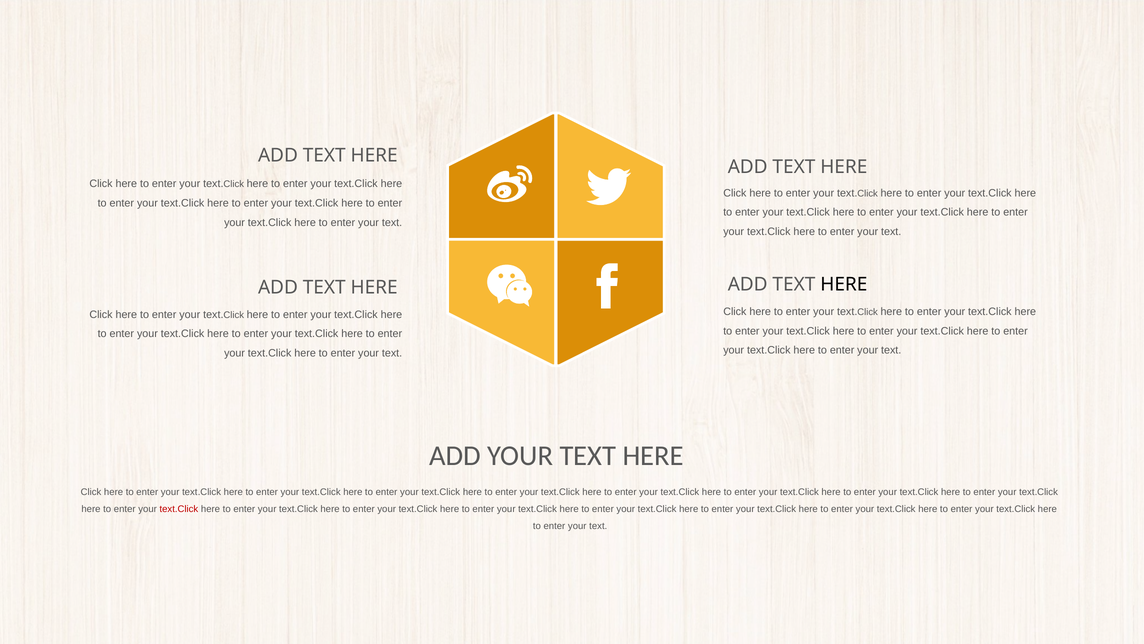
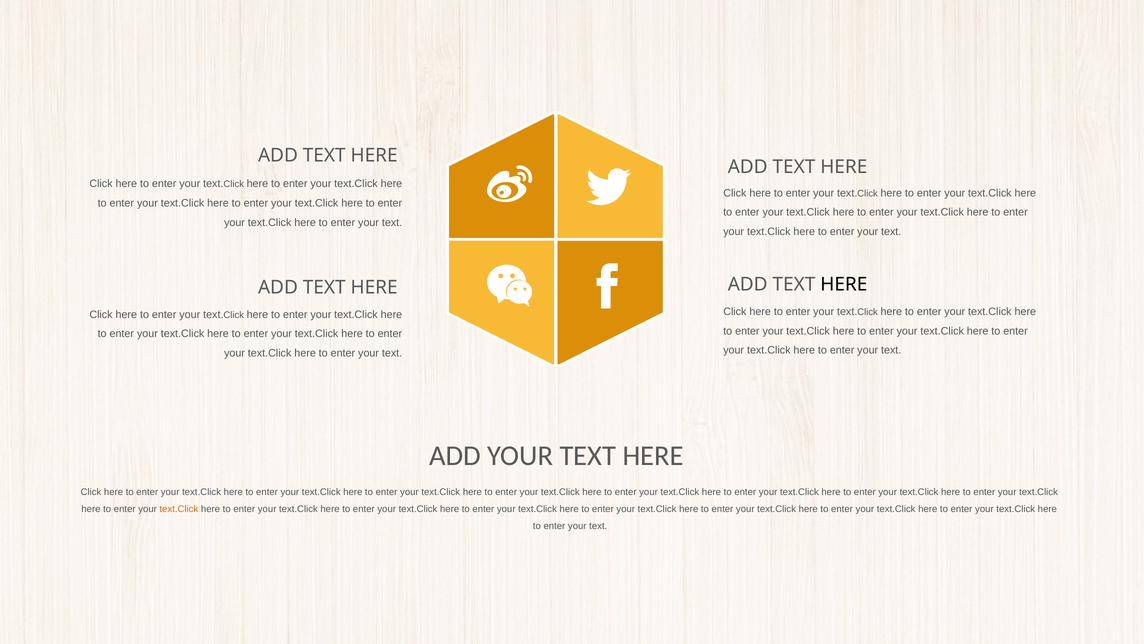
text.Click at (179, 509) colour: red -> orange
